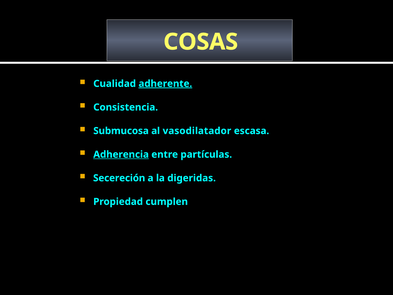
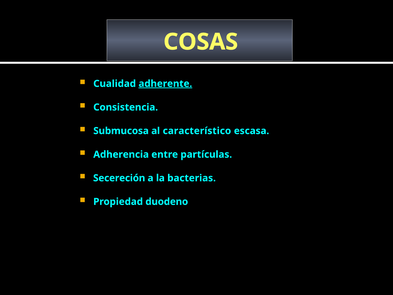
vasodilatador: vasodilatador -> característico
Adherencia underline: present -> none
digeridas: digeridas -> bacterias
cumplen: cumplen -> duodeno
